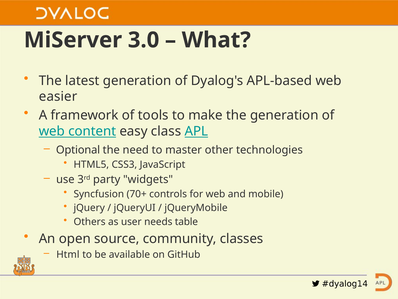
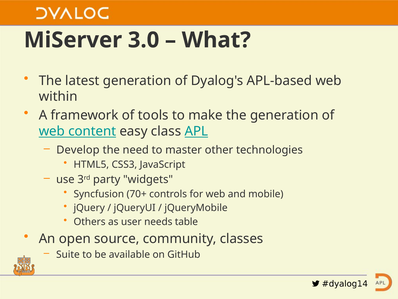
easier: easier -> within
Optional: Optional -> Develop
Html: Html -> Suite
